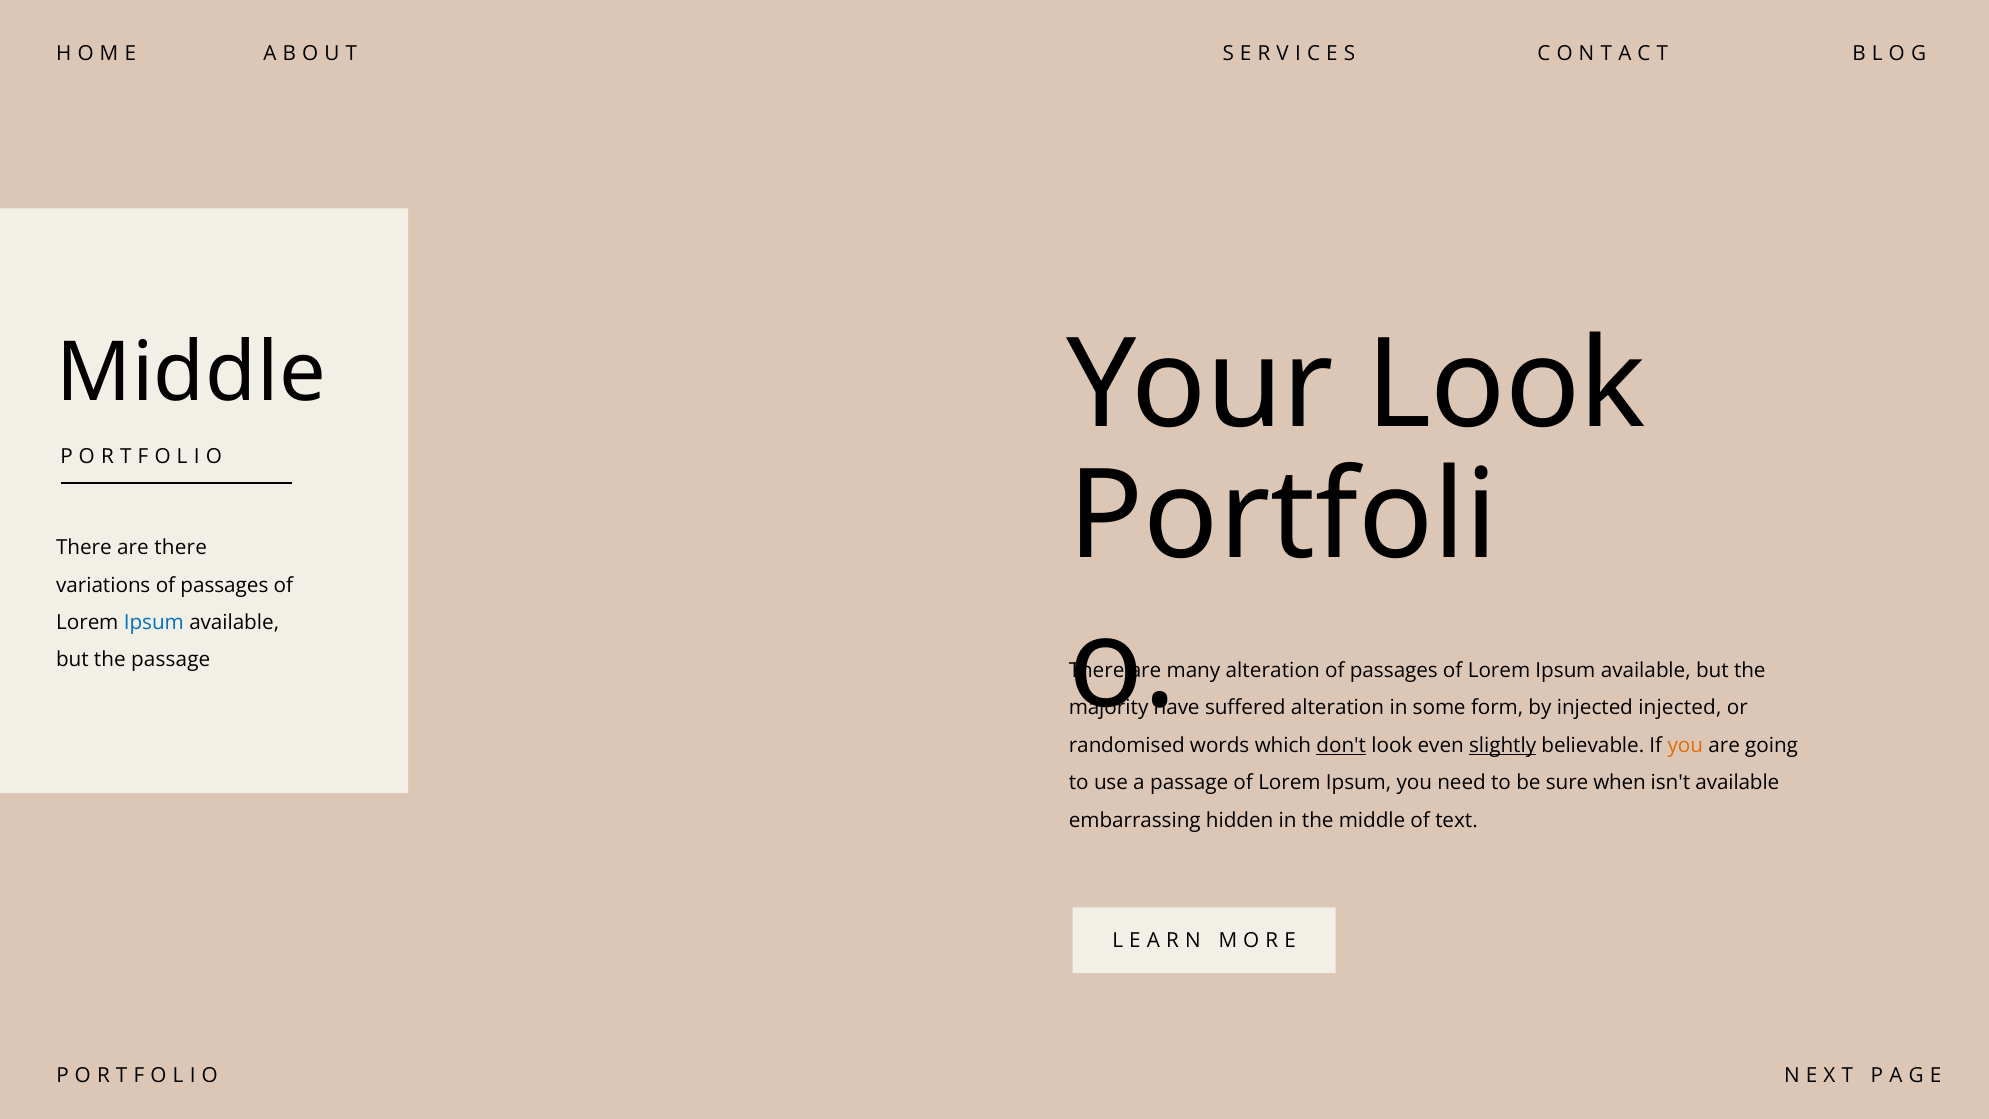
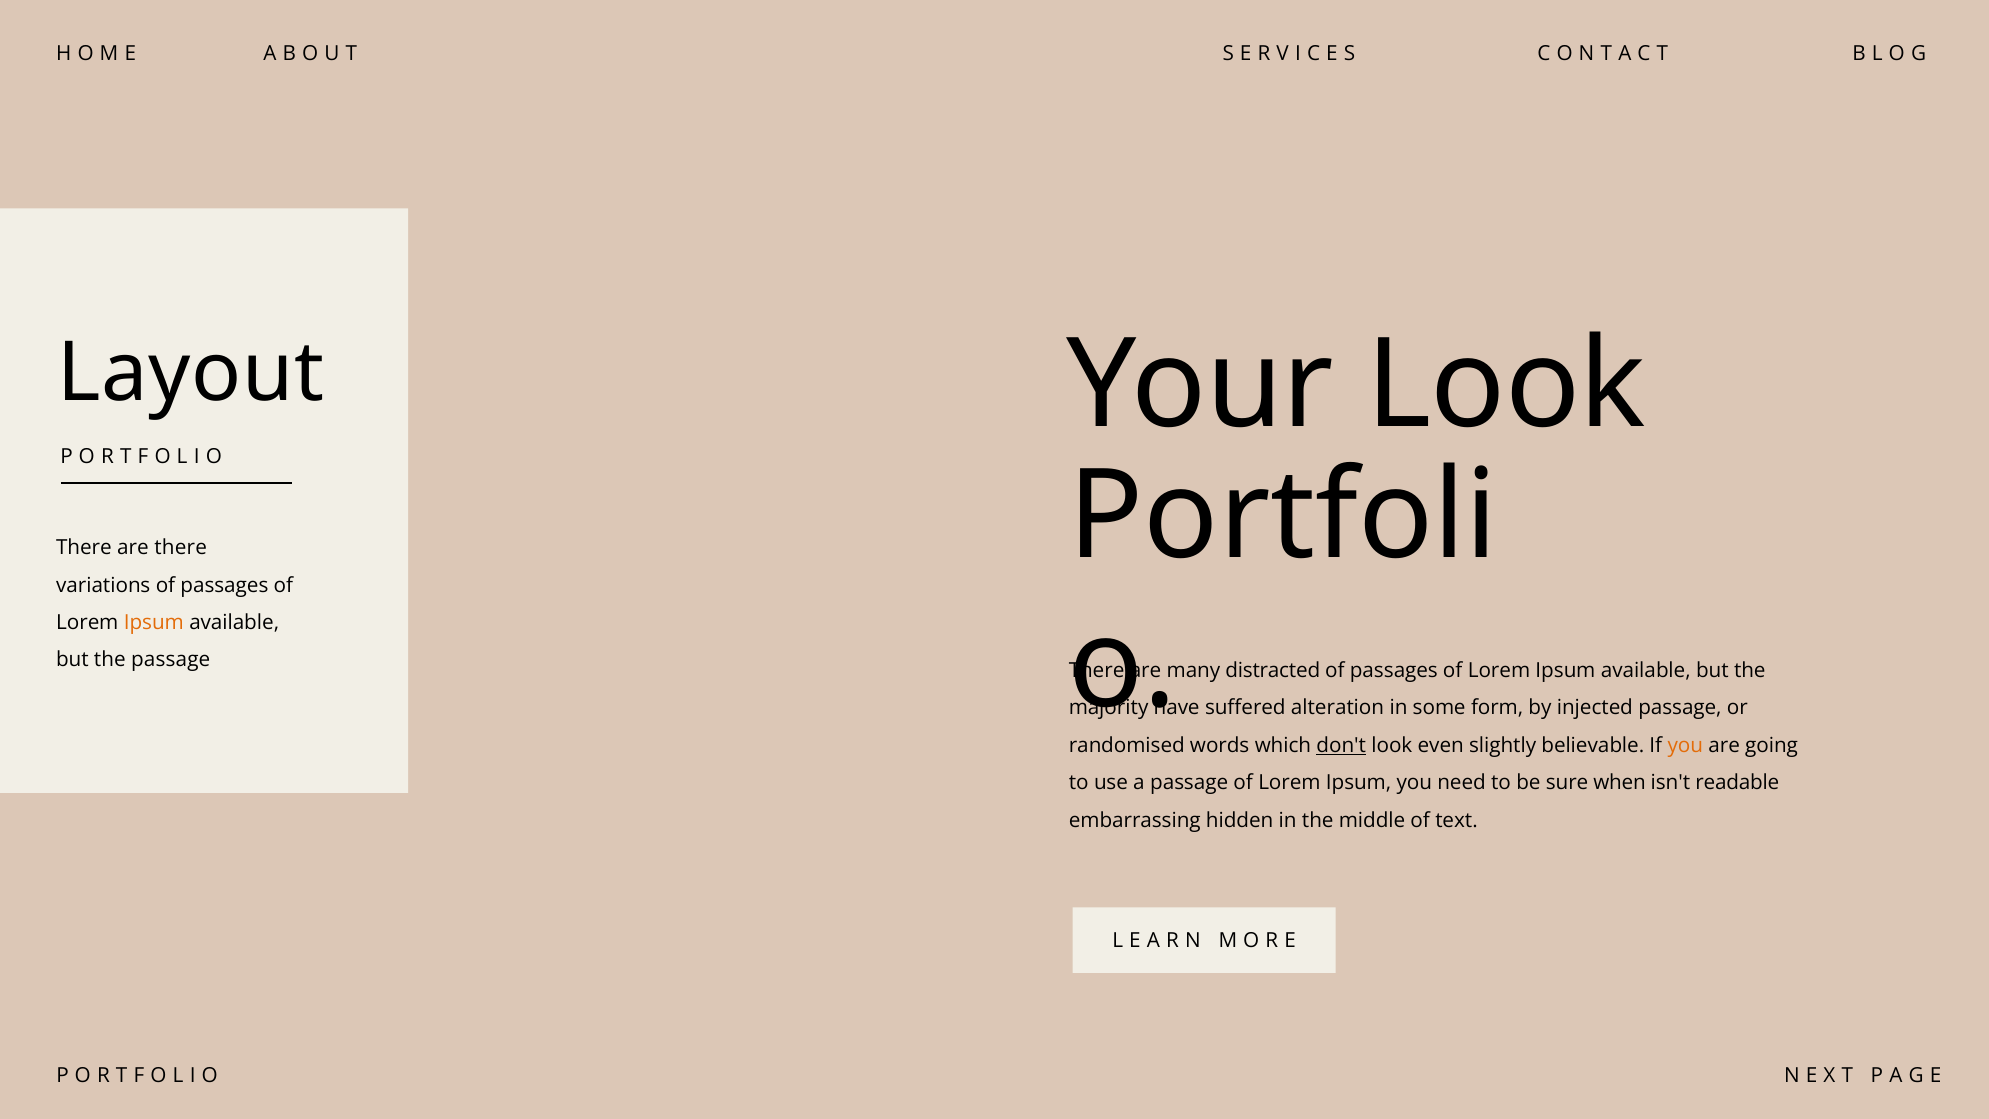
Middle at (191, 373): Middle -> Layout
Ipsum at (154, 623) colour: blue -> orange
many alteration: alteration -> distracted
injected injected: injected -> passage
slightly underline: present -> none
isn't available: available -> readable
